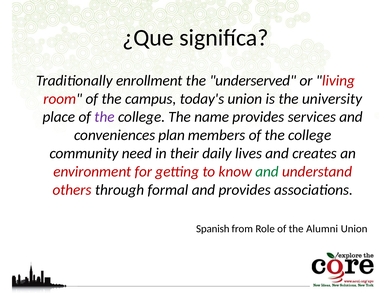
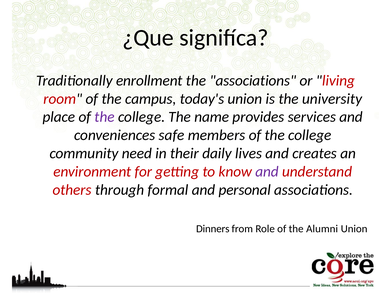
the underserved: underserved -> associations
plan: plan -> safe
and at (267, 172) colour: green -> purple
and provides: provides -> personal
Spanish: Spanish -> Dinners
